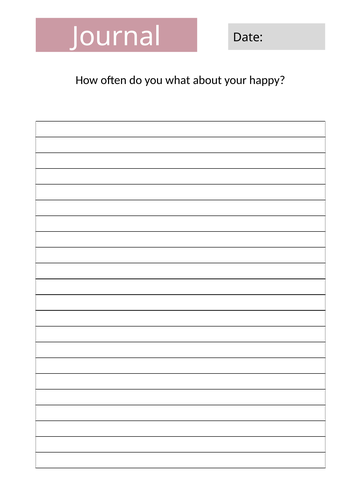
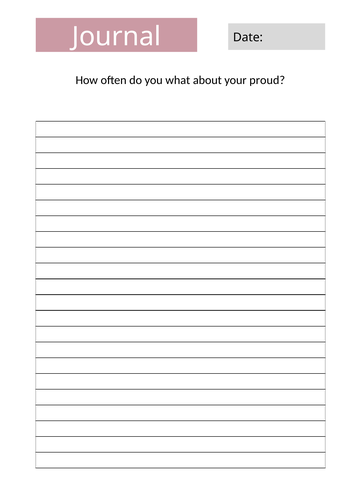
happy: happy -> proud
